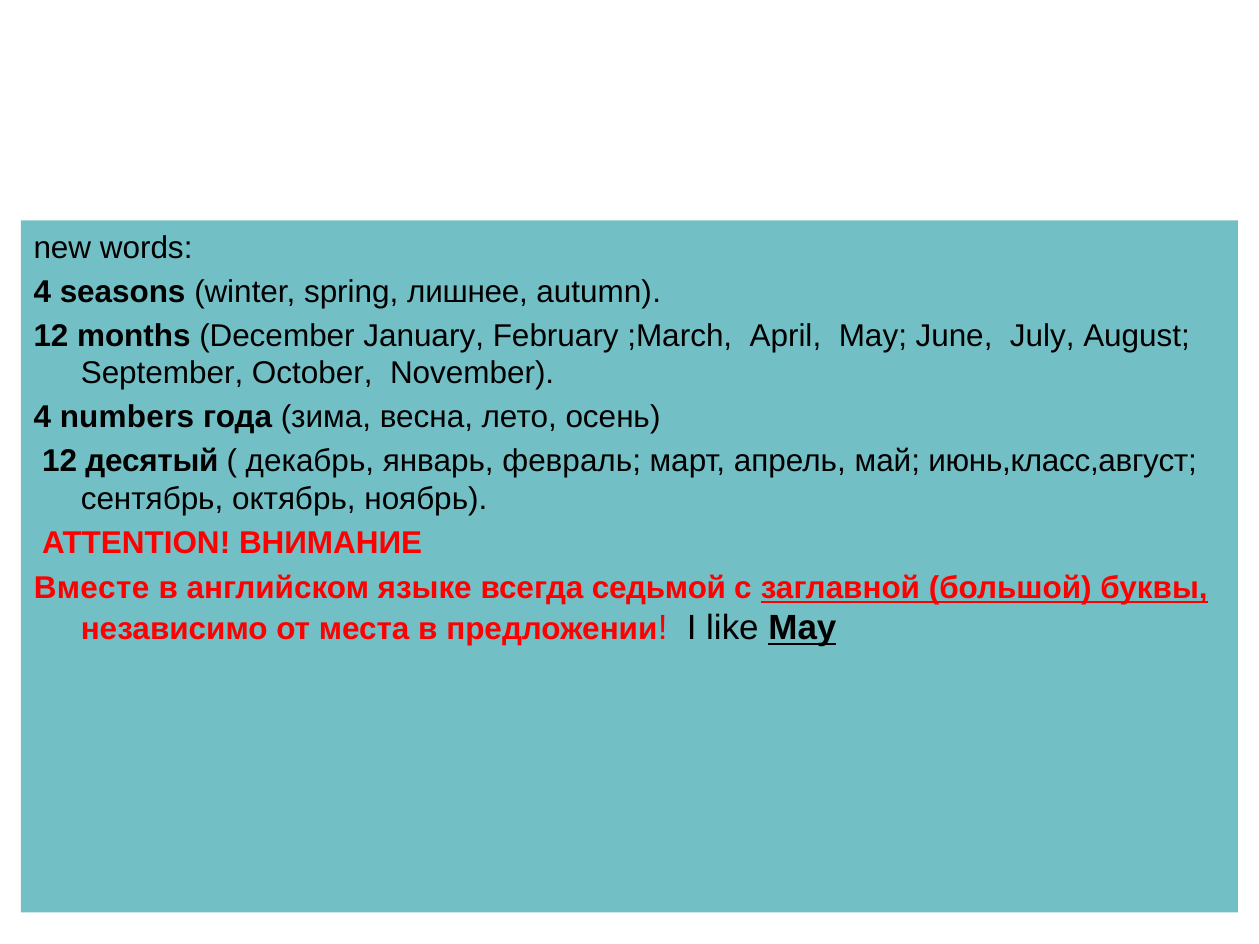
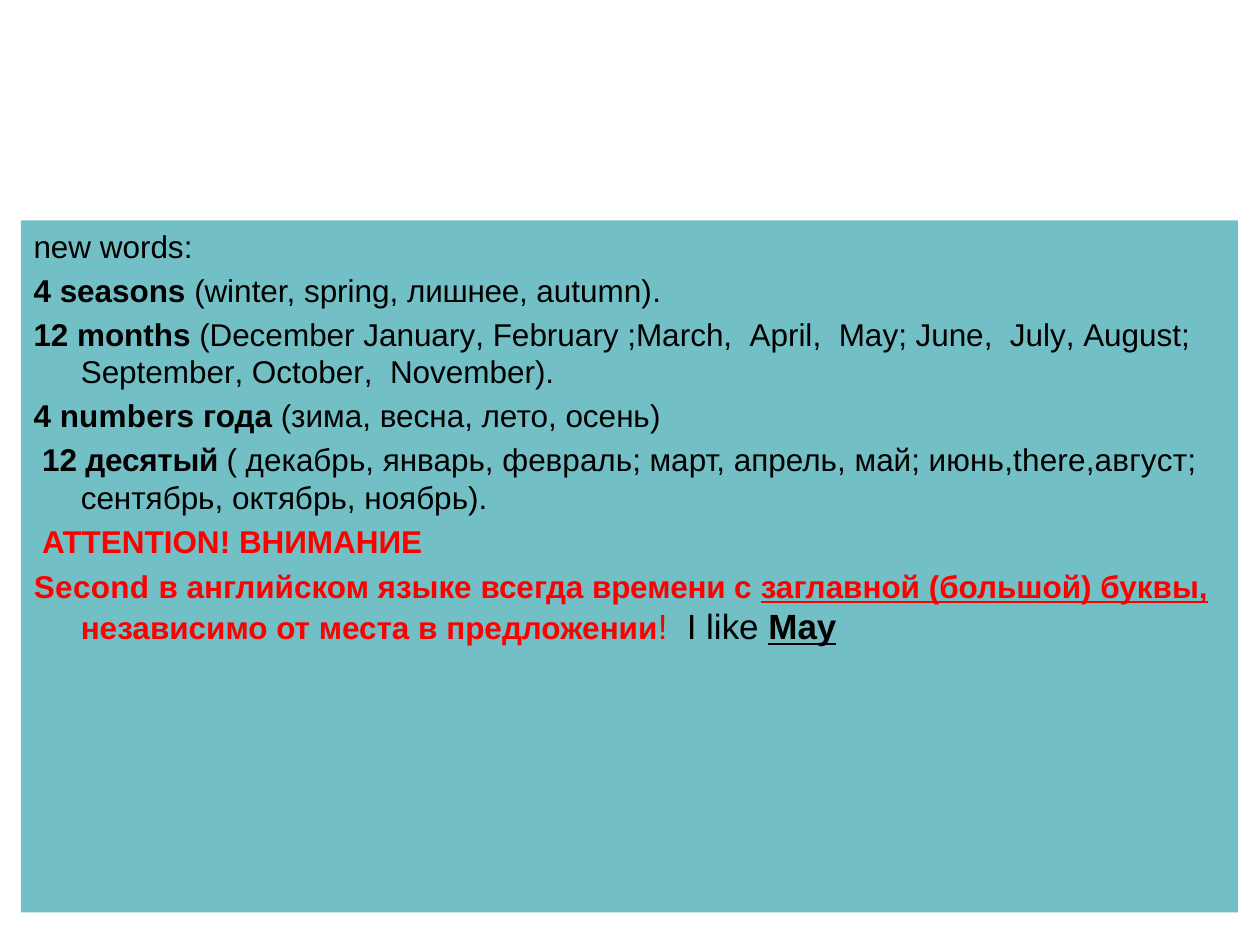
июнь,класс,август: июнь,класс,август -> июнь,there,август
Вместе: Вместе -> Second
седьмой: седьмой -> времени
